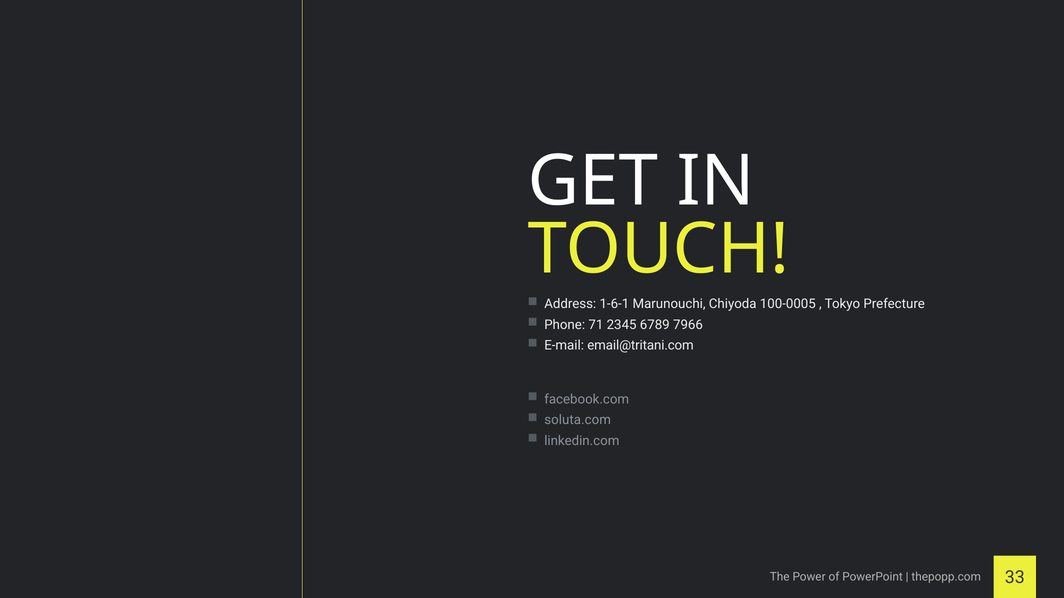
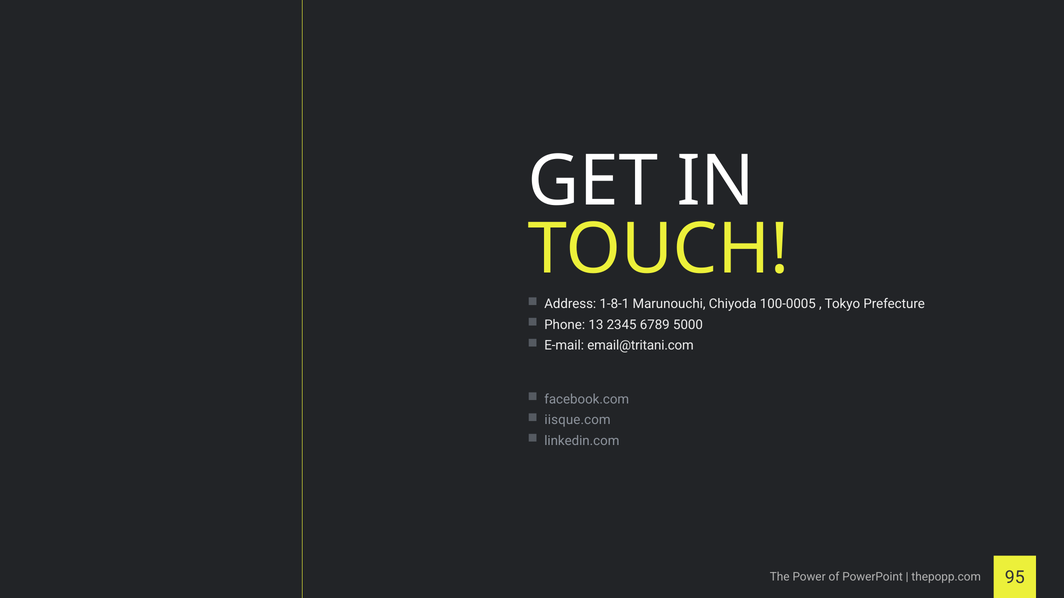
1-6-1: 1-6-1 -> 1-8-1
71: 71 -> 13
7966: 7966 -> 5000
soluta.com: soluta.com -> iisque.com
33: 33 -> 95
